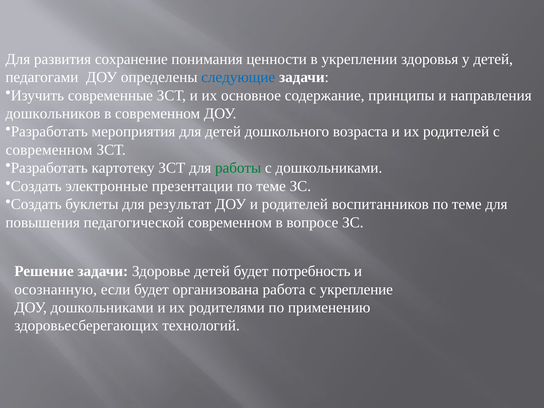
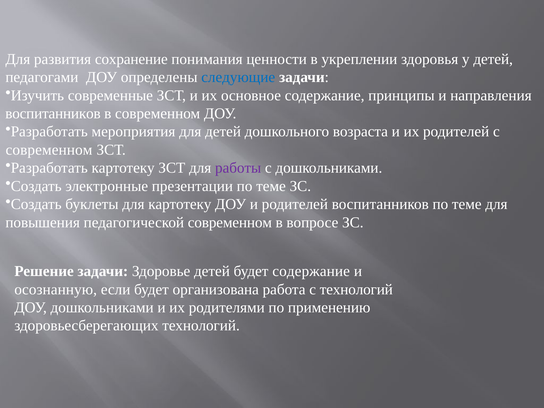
дошкольников at (53, 114): дошкольников -> воспитанников
работы colour: green -> purple
для результат: результат -> картотеку
будет потребность: потребность -> содержание
с укрепление: укрепление -> технологий
